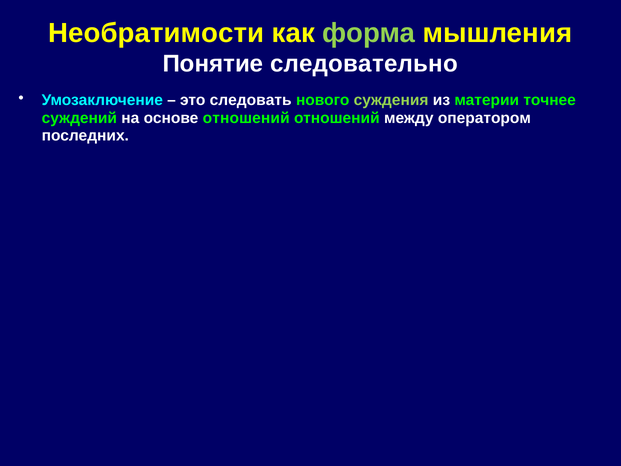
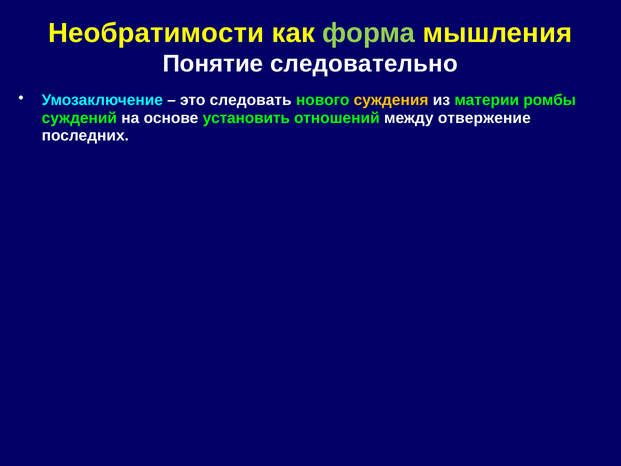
суждения colour: light green -> yellow
точнее: точнее -> ромбы
основе отношений: отношений -> установить
оператором: оператором -> отвержение
